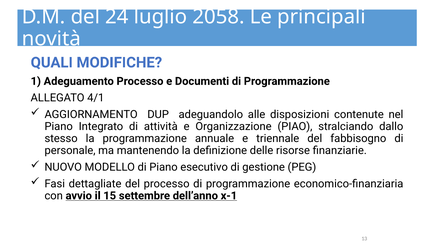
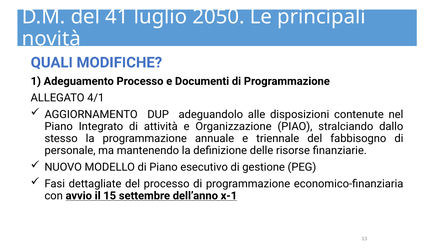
24: 24 -> 41
2058: 2058 -> 2050
